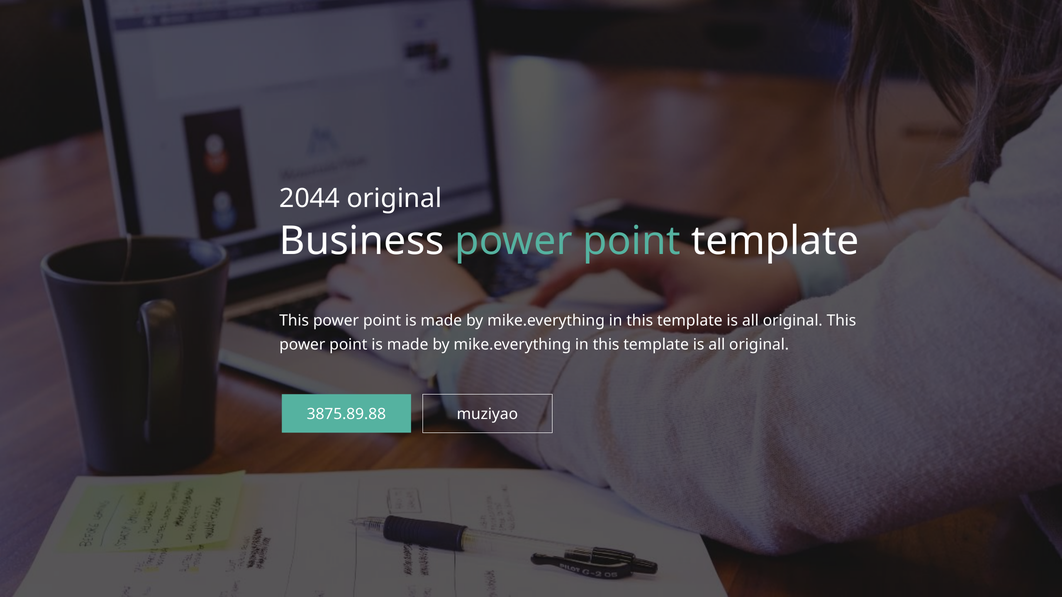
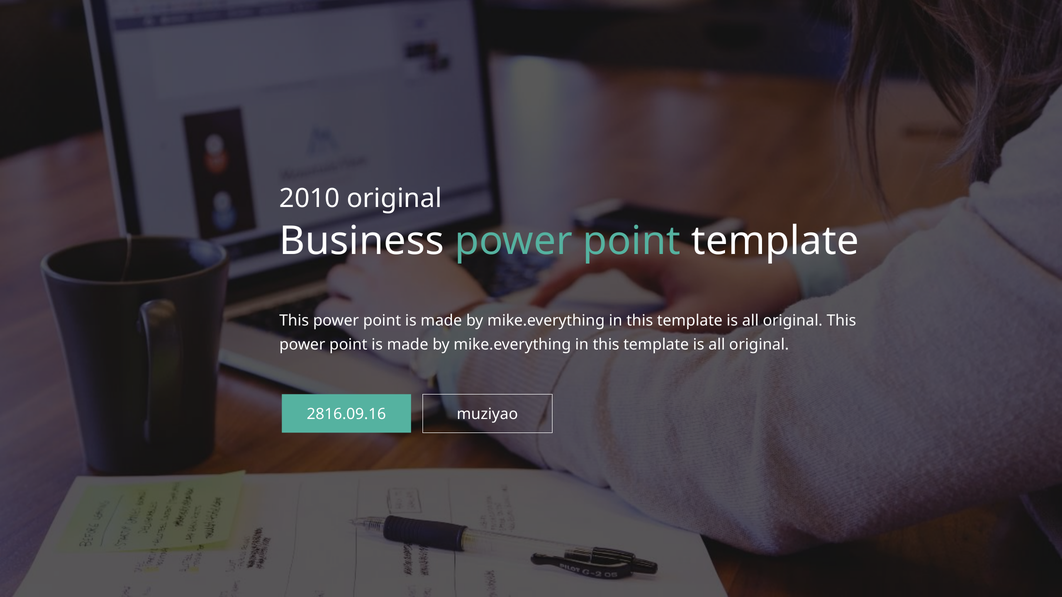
2044: 2044 -> 2010
3875.89.88: 3875.89.88 -> 2816.09.16
